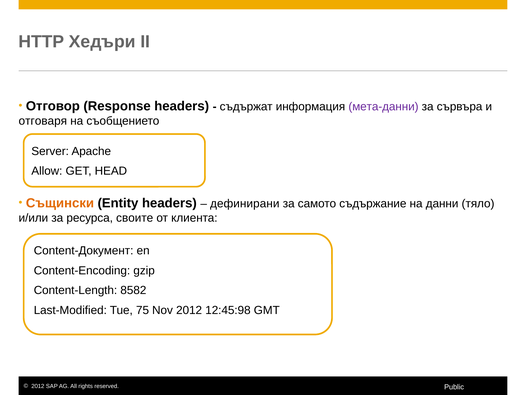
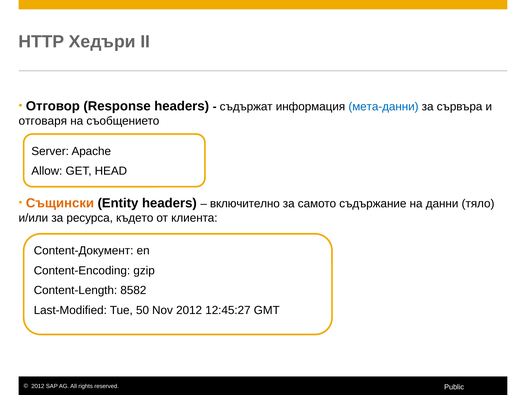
мета-данни colour: purple -> blue
дефинирани: дефинирани -> включително
своите: своите -> където
75: 75 -> 50
12:45:98: 12:45:98 -> 12:45:27
